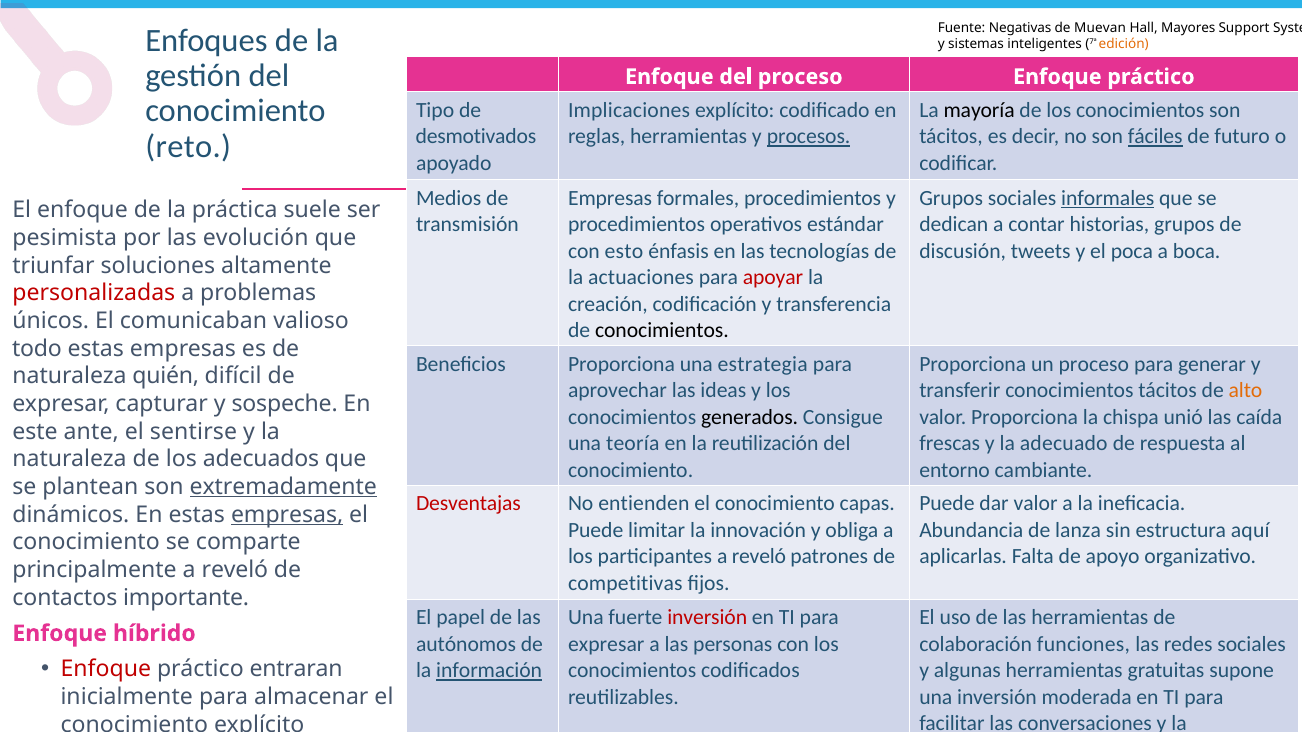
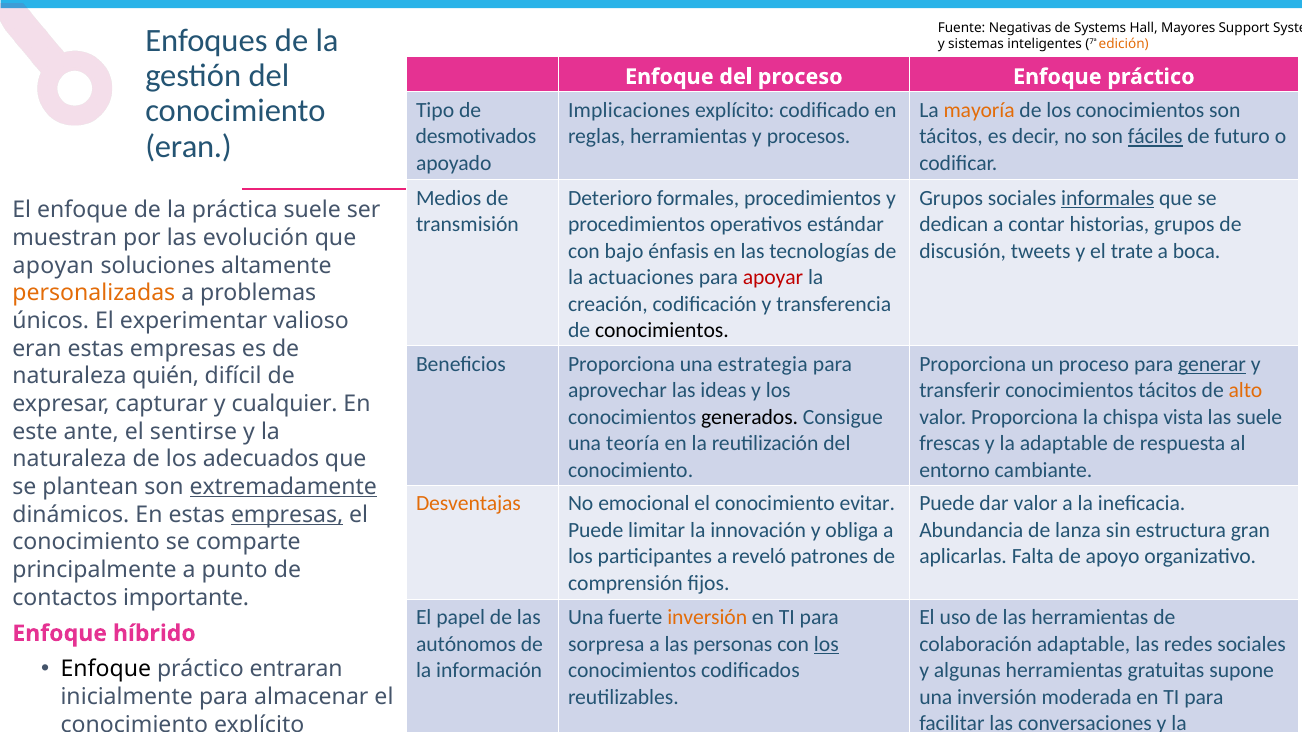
de Muevan: Muevan -> Systems
mayoría colour: black -> orange
procesos underline: present -> none
reto at (188, 146): reto -> eran
Empresas at (610, 198): Empresas -> Deterioro
pesimista: pesimista -> muestran
esto: esto -> bajo
poca: poca -> trate
triunfar: triunfar -> apoyan
personalizadas colour: red -> orange
comunicaban: comunicaban -> experimentar
todo at (37, 349): todo -> eran
generar underline: none -> present
sospeche: sospeche -> cualquier
unió: unió -> vista
las caída: caída -> suele
la adecuado: adecuado -> adaptable
Desventajas colour: red -> orange
entienden: entienden -> emocional
capas: capas -> evitar
aquí: aquí -> gran
principalmente a reveló: reveló -> punto
competitivas: competitivas -> comprensión
inversión at (707, 618) colour: red -> orange
expresar at (606, 644): expresar -> sorpresa
los at (826, 644) underline: none -> present
colaboración funciones: funciones -> adaptable
Enfoque at (106, 670) colour: red -> black
información at (489, 671) underline: present -> none
